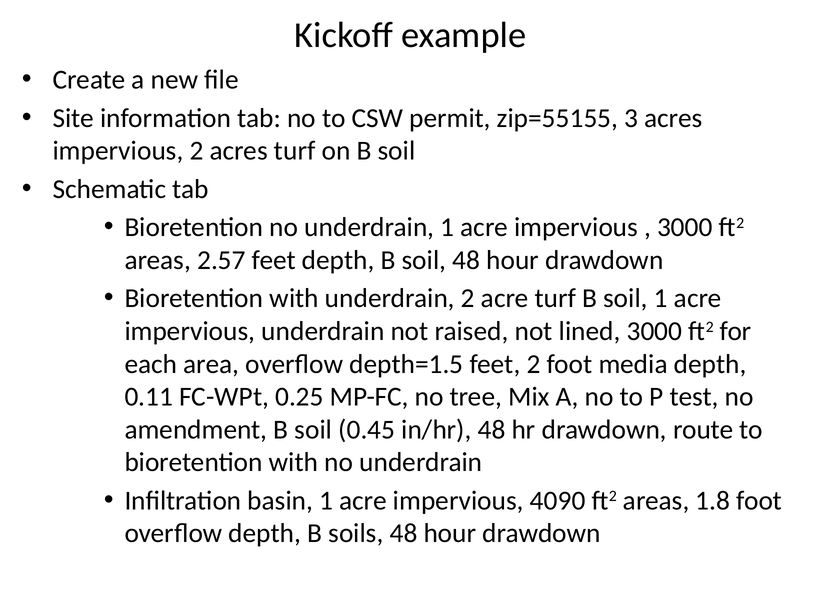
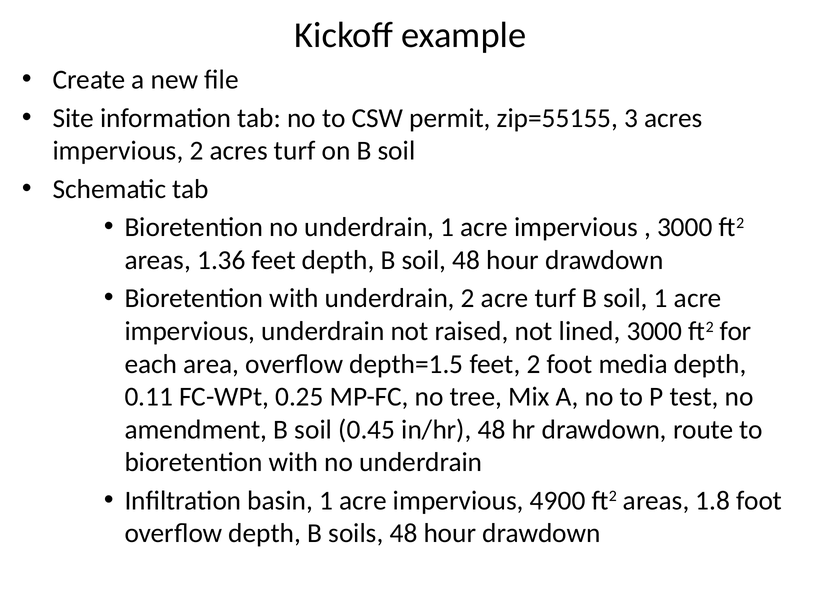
2.57: 2.57 -> 1.36
4090: 4090 -> 4900
